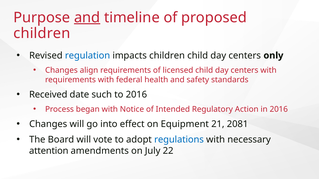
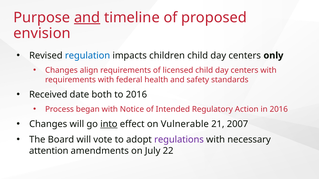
children at (42, 33): children -> envision
such: such -> both
into underline: none -> present
Equipment: Equipment -> Vulnerable
2081: 2081 -> 2007
regulations colour: blue -> purple
